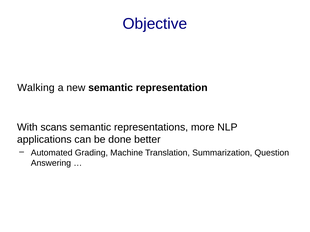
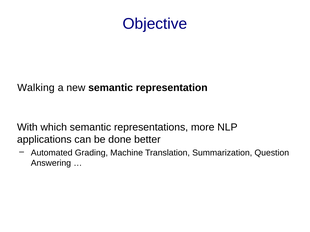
scans: scans -> which
